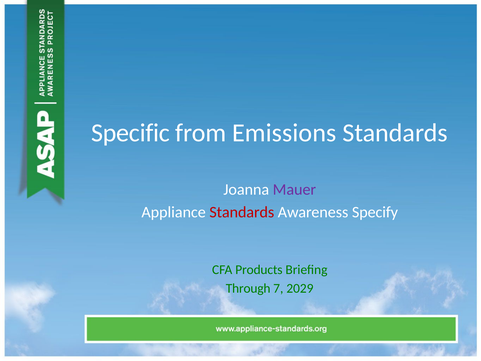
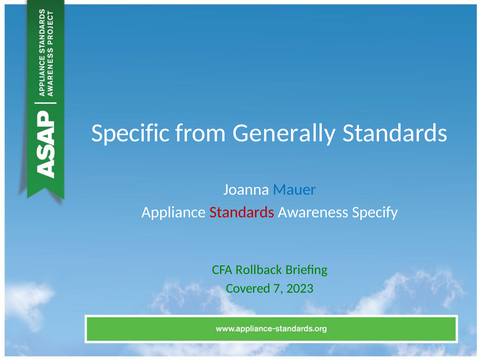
Emissions: Emissions -> Generally
Mauer colour: purple -> blue
Products: Products -> Rollback
Through: Through -> Covered
2029: 2029 -> 2023
